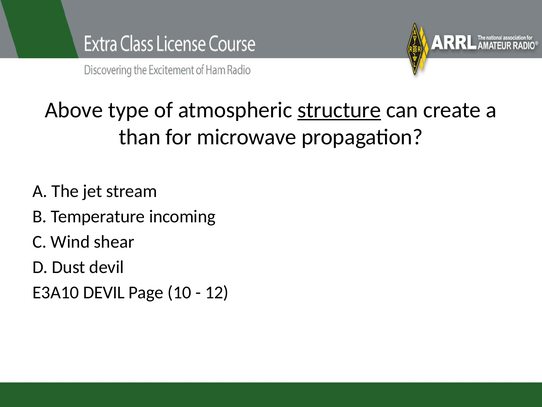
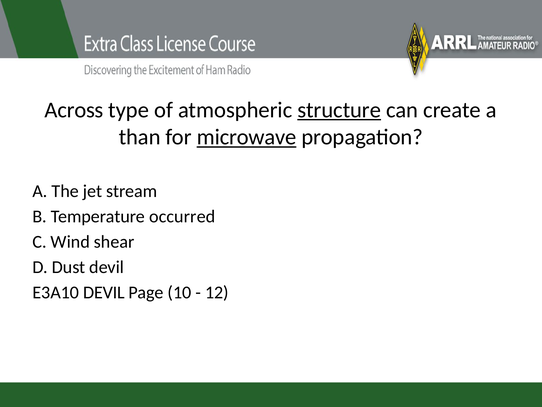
Above: Above -> Across
microwave underline: none -> present
incoming: incoming -> occurred
